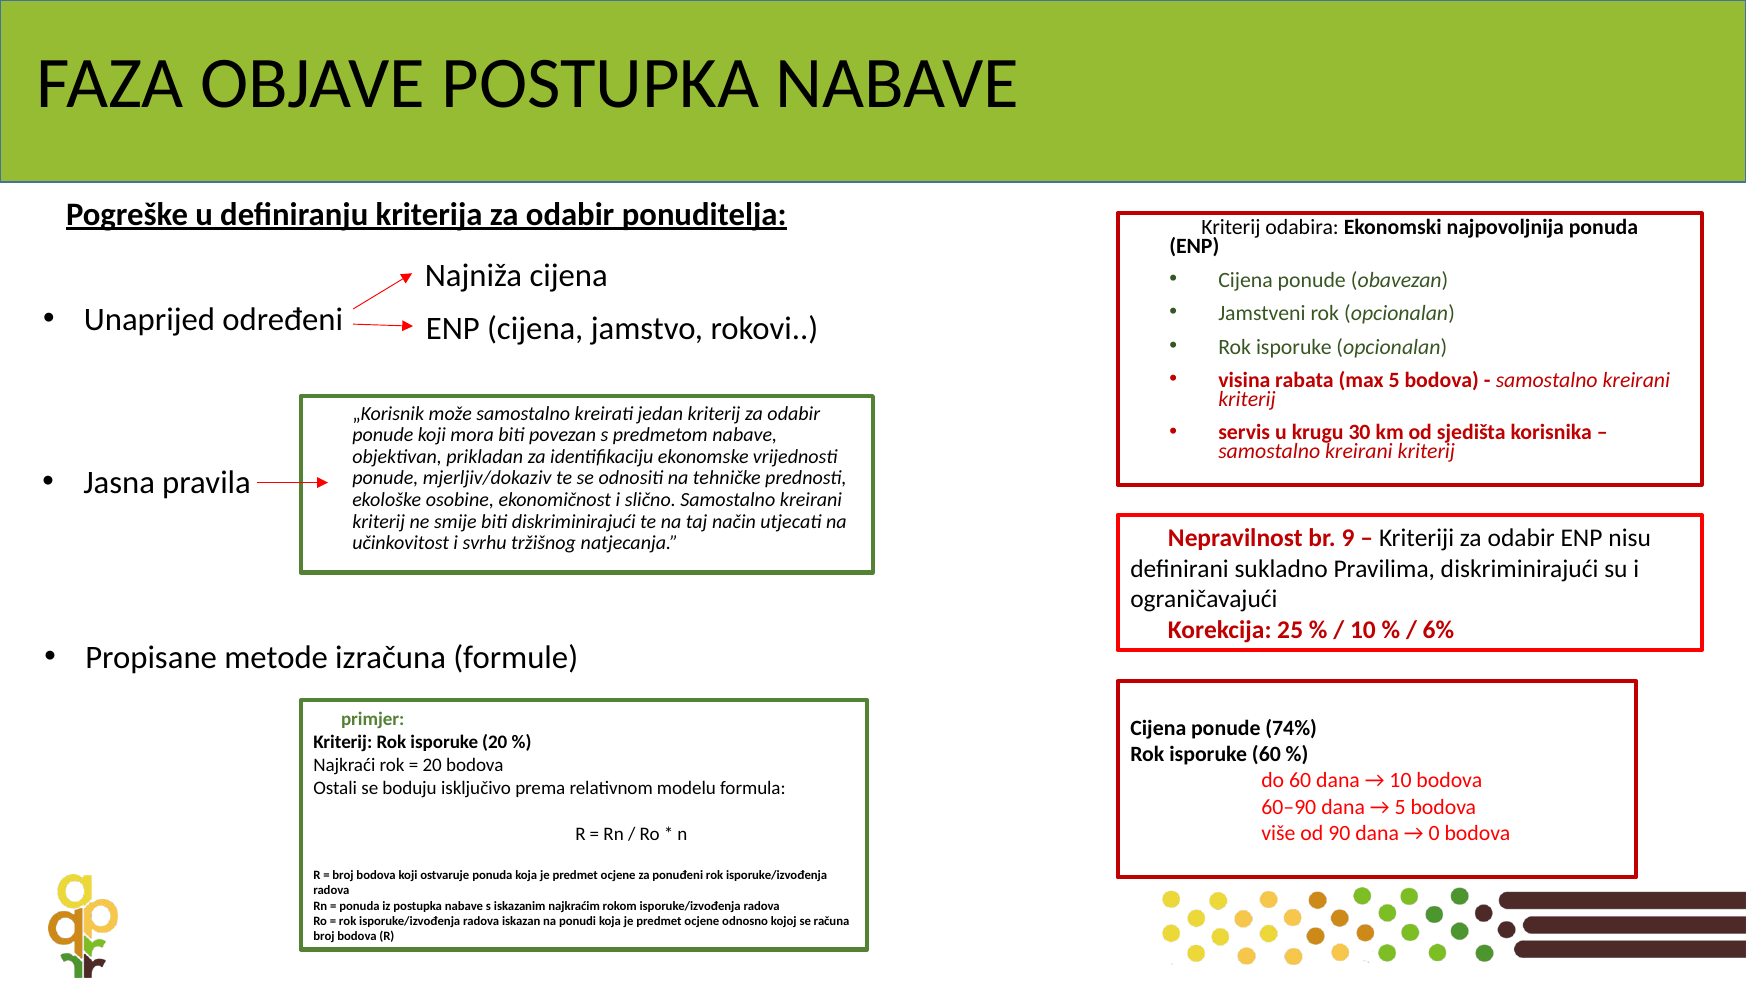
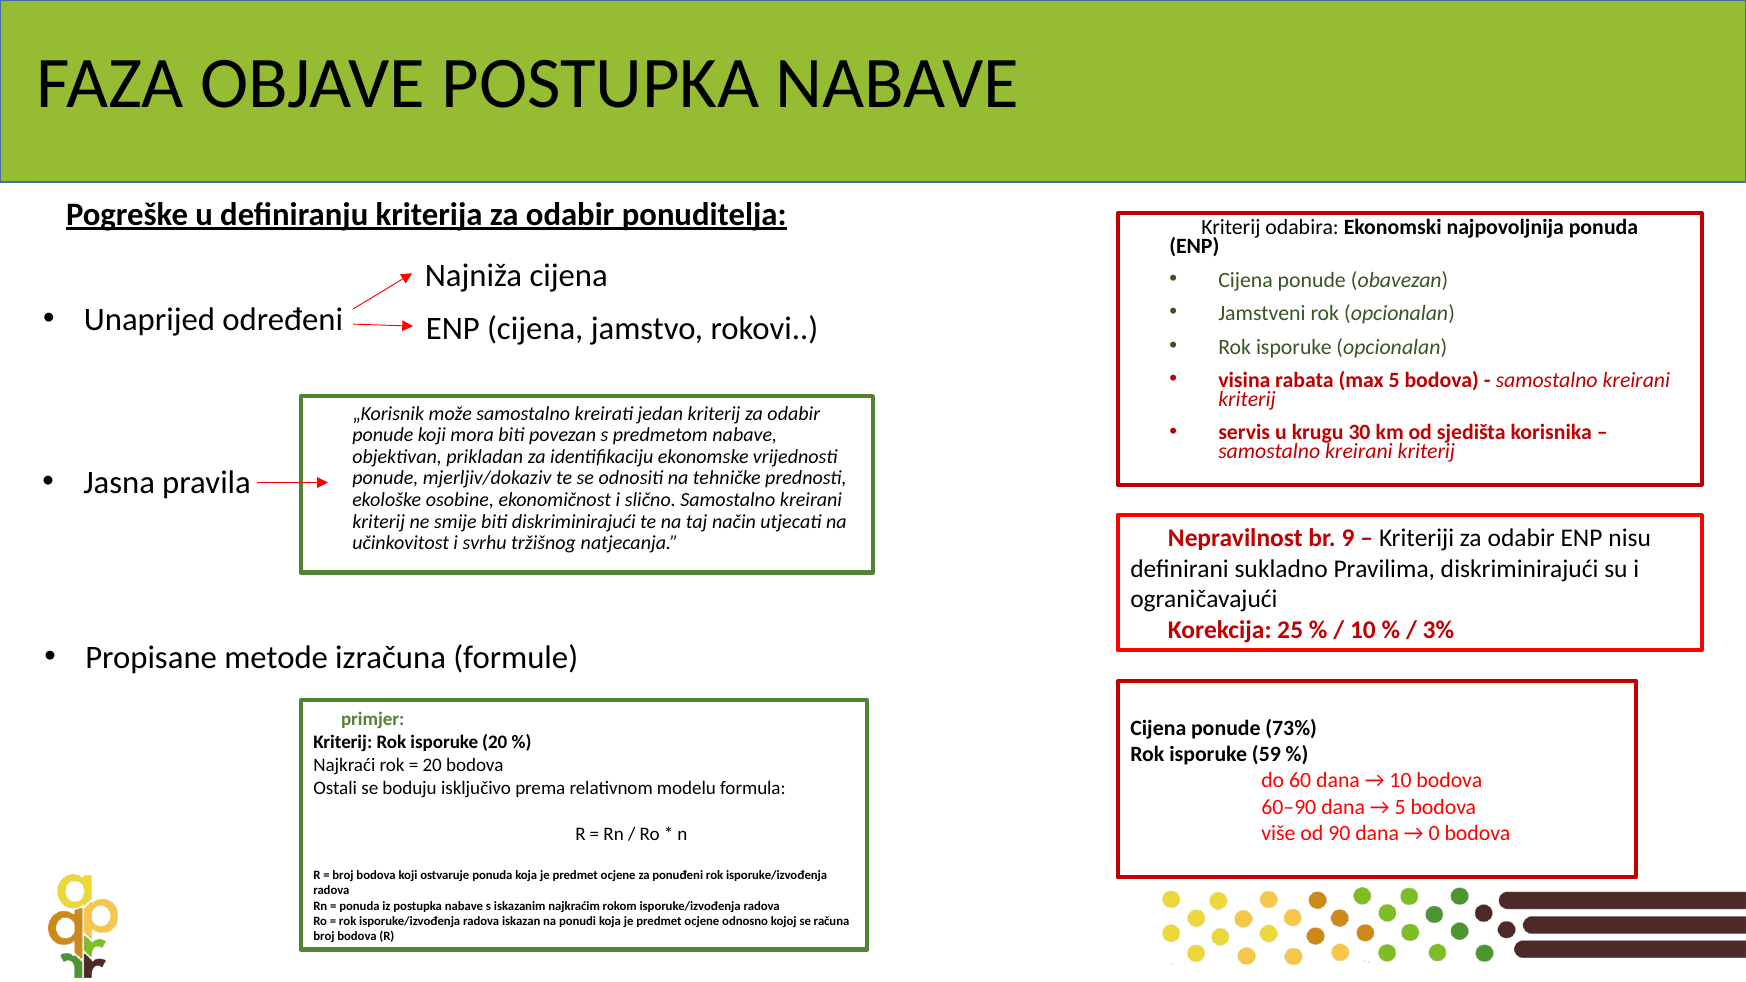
6%: 6% -> 3%
74%: 74% -> 73%
isporuke 60: 60 -> 59
